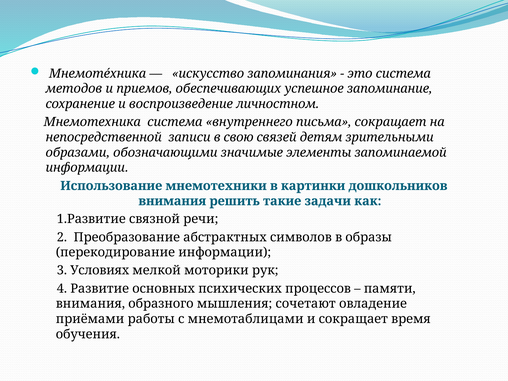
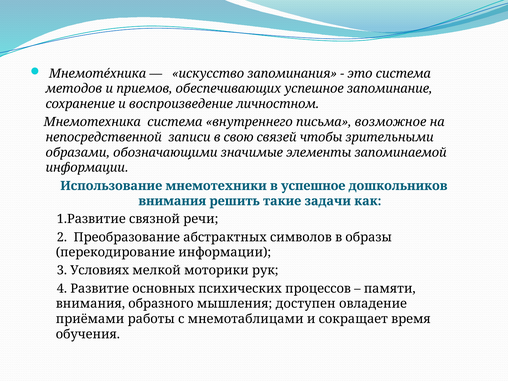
письма сокращает: сокращает -> возможное
детям: детям -> чтобы
в картинки: картинки -> успешное
сочетают: сочетают -> доступен
